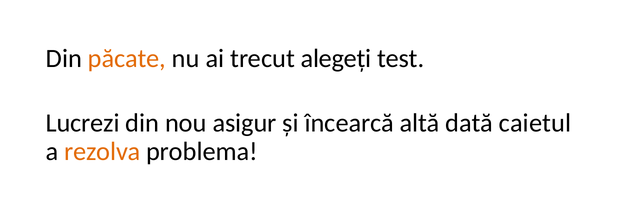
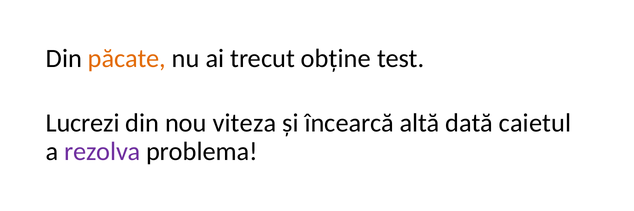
alegeți: alegeți -> obține
asigur: asigur -> viteza
rezolva colour: orange -> purple
